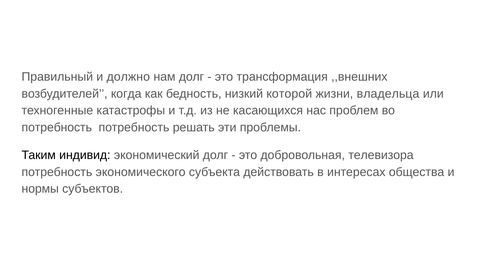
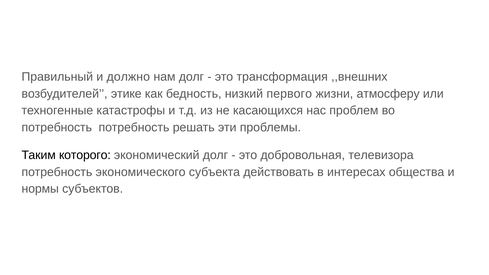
когда: когда -> этике
которой: которой -> первого
владельца: владельца -> атмосферу
индивид: индивид -> которого
